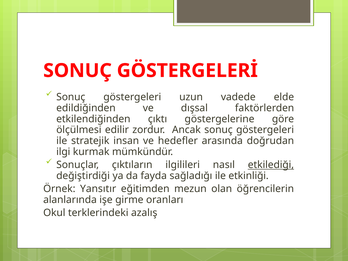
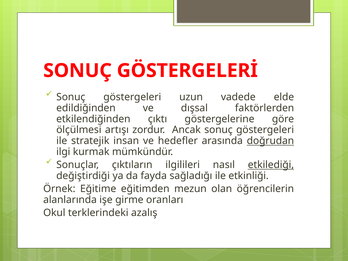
edilir: edilir -> artışı
doğrudan underline: none -> present
Yansıtır: Yansıtır -> Eğitime
